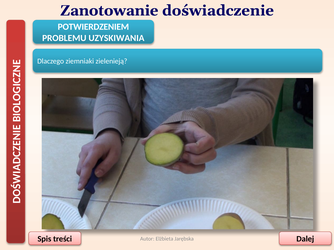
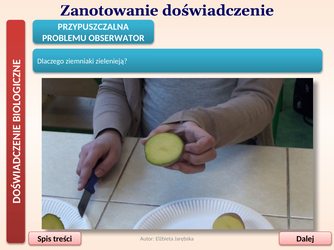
POTWIERDZENIEM: POTWIERDZENIEM -> PRZYPUSZCZALNA
UZYSKIWANIA: UZYSKIWANIA -> OBSERWATOR
